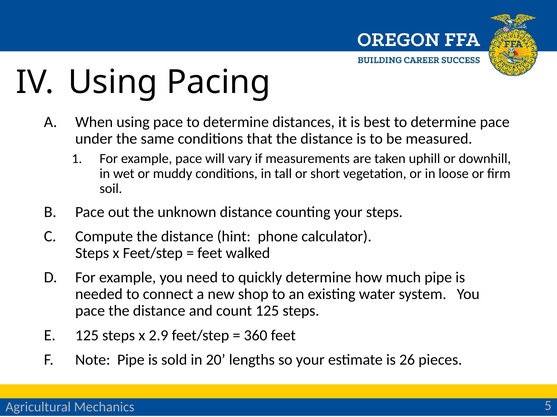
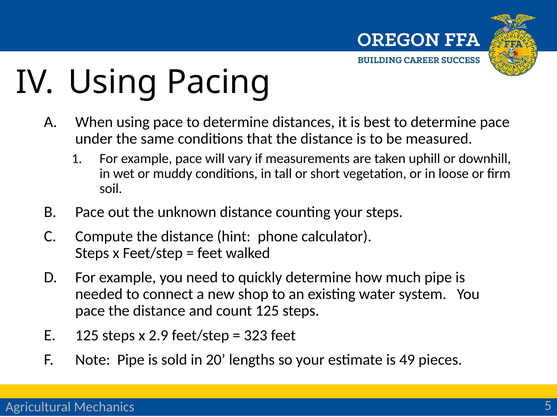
360: 360 -> 323
26: 26 -> 49
